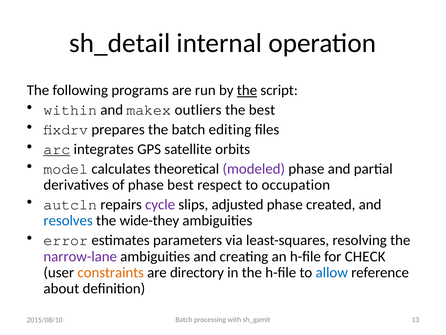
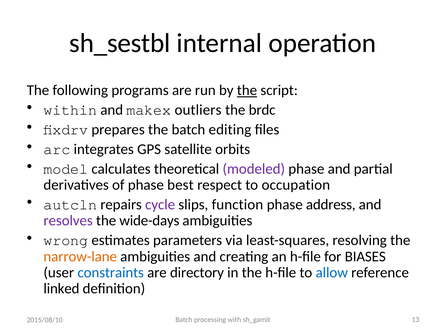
sh_detail: sh_detail -> sh_sestbl
the best: best -> brdc
arc underline: present -> none
adjusted: adjusted -> function
created: created -> address
resolves colour: blue -> purple
wide-they: wide-they -> wide-days
error: error -> wrong
narrow-lane colour: purple -> orange
CHECK: CHECK -> BIASES
constraints colour: orange -> blue
about: about -> linked
